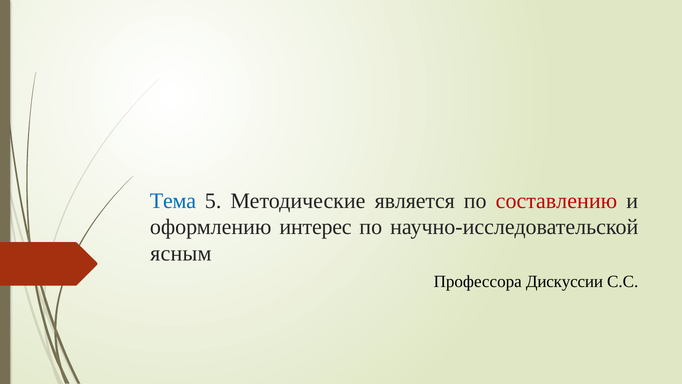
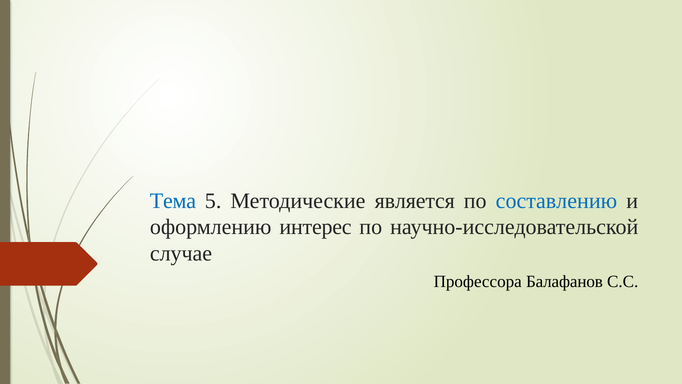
составлению colour: red -> blue
ясным: ясным -> случае
Дискуссии: Дискуссии -> Балафанов
